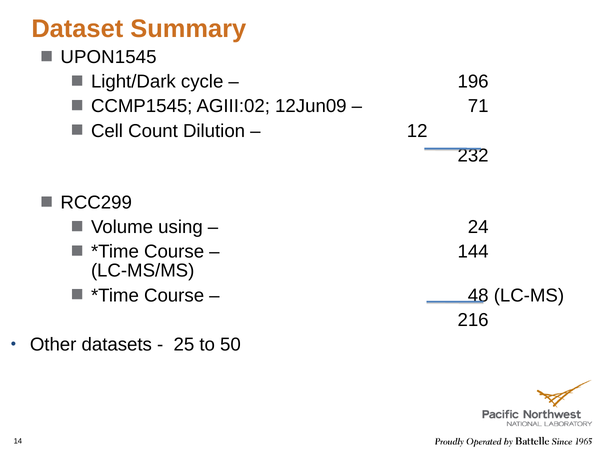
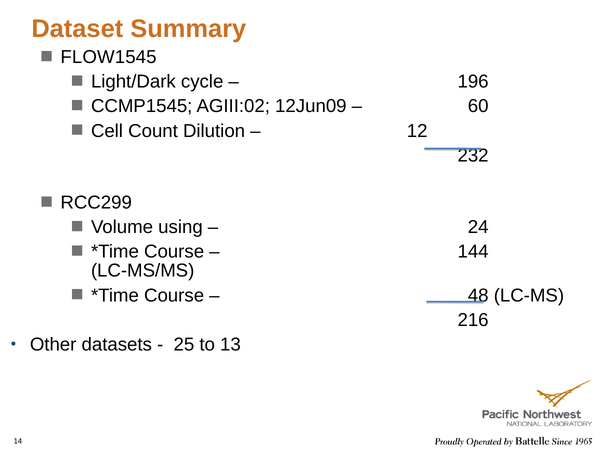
UPON1545: UPON1545 -> FLOW1545
71: 71 -> 60
50: 50 -> 13
